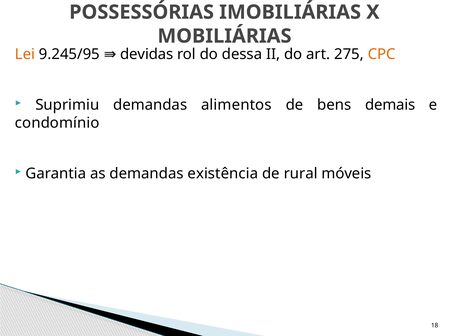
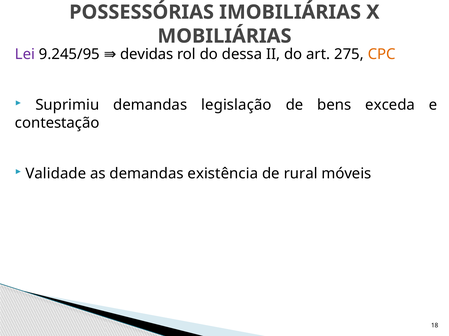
Lei colour: orange -> purple
alimentos: alimentos -> legislação
demais: demais -> exceda
condomínio: condomínio -> contestação
Garantia: Garantia -> Validade
